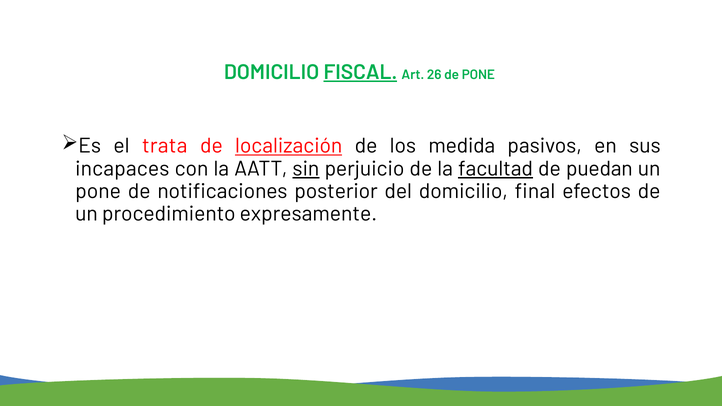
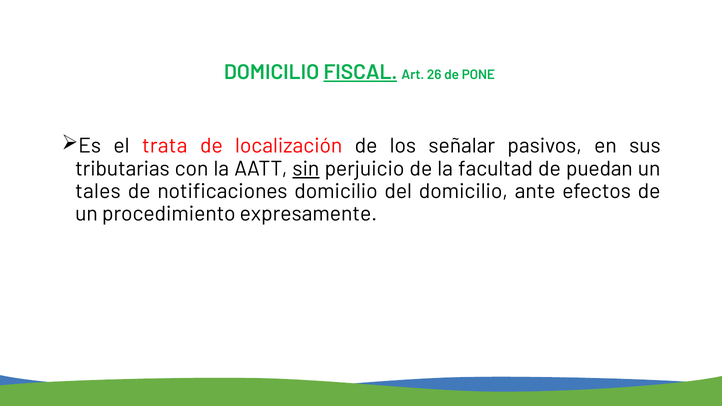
localización underline: present -> none
medida: medida -> señalar
incapaces: incapaces -> tributarias
facultad underline: present -> none
pone at (98, 191): pone -> tales
notificaciones posterior: posterior -> domicilio
final: final -> ante
